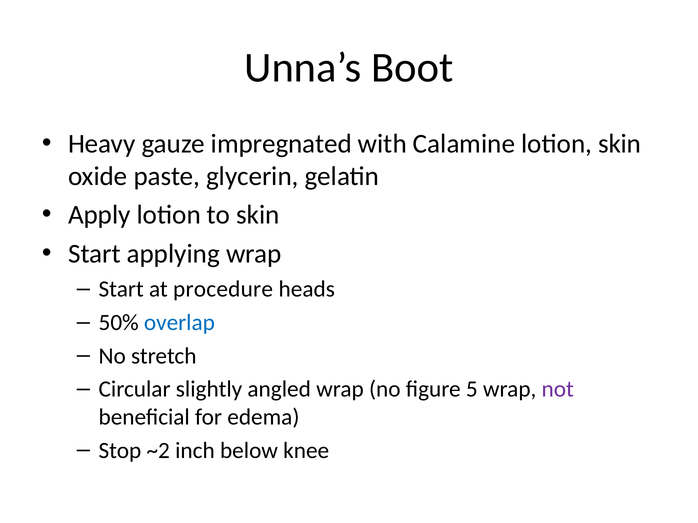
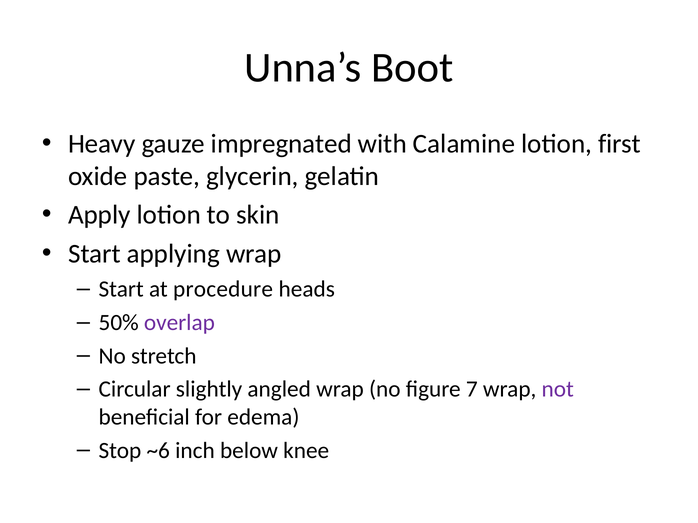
lotion skin: skin -> first
overlap colour: blue -> purple
5: 5 -> 7
~2: ~2 -> ~6
